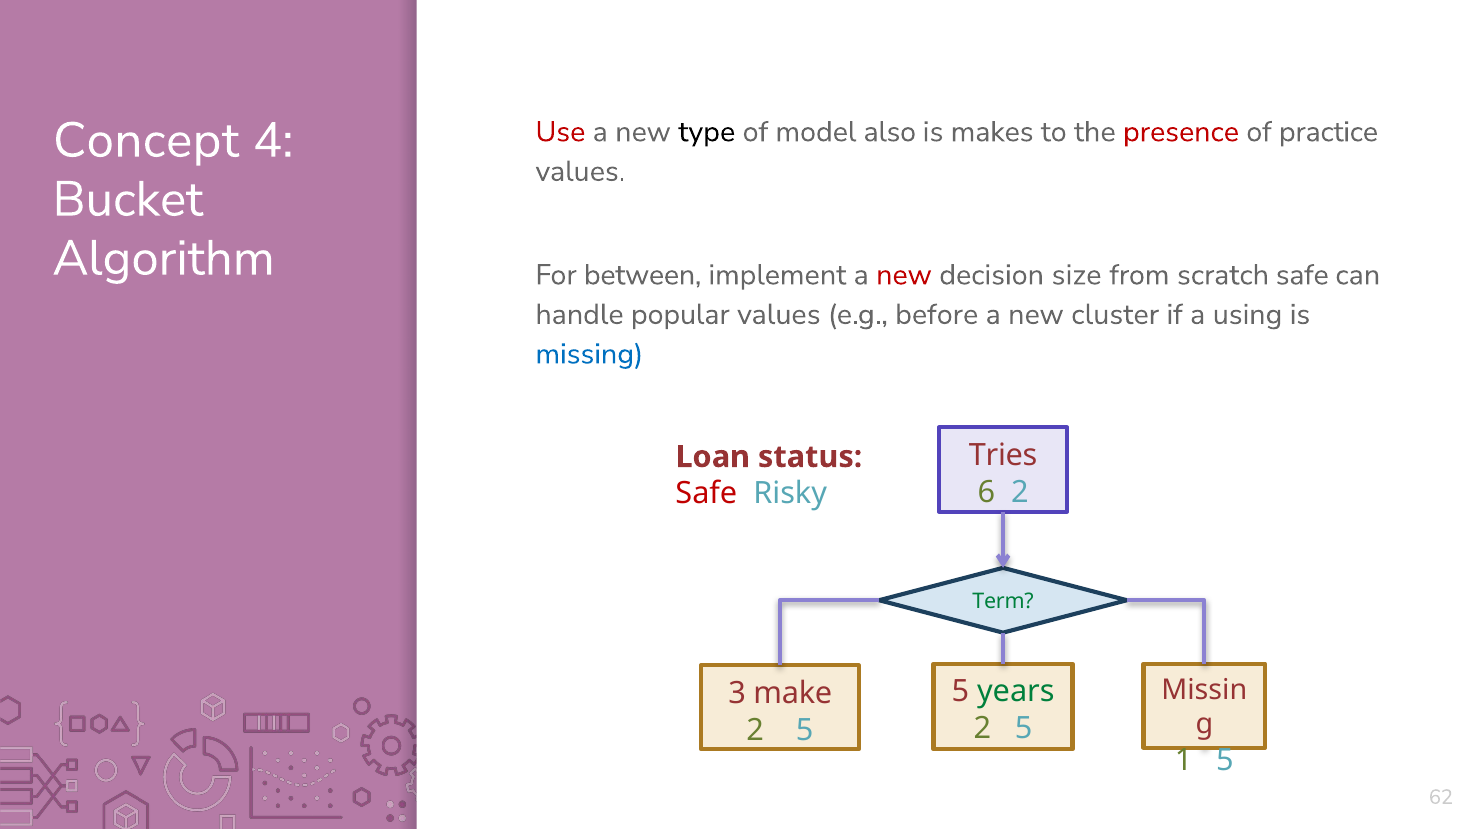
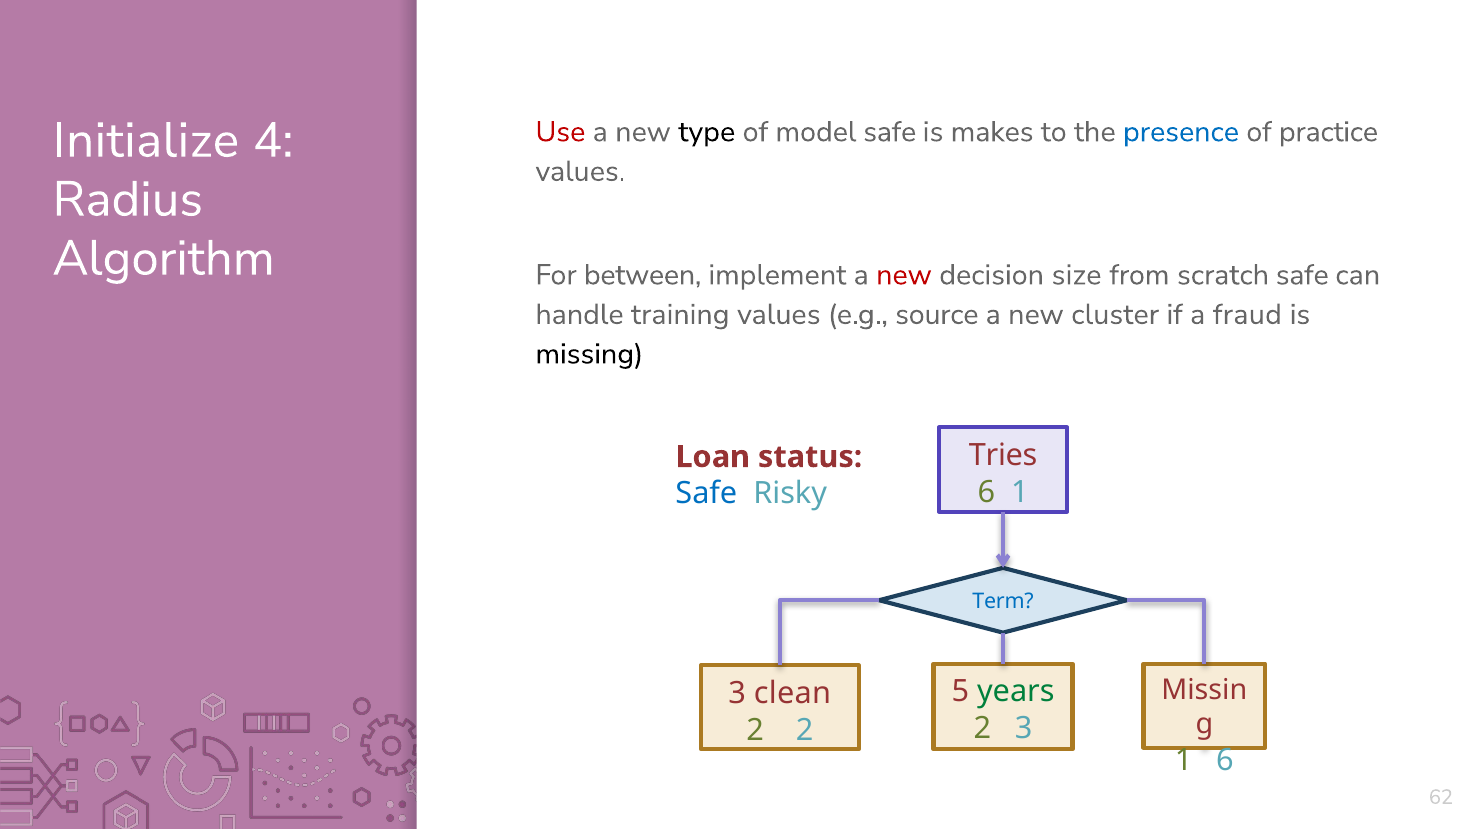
model also: also -> safe
presence colour: red -> blue
Concept: Concept -> Initialize
Bucket: Bucket -> Radius
popular: popular -> training
before: before -> source
using: using -> fraud
missing colour: blue -> black
6 2: 2 -> 1
Safe at (706, 494) colour: red -> blue
Term colour: green -> blue
make: make -> clean
5 at (1024, 728): 5 -> 3
5 at (805, 730): 5 -> 2
1 5: 5 -> 6
